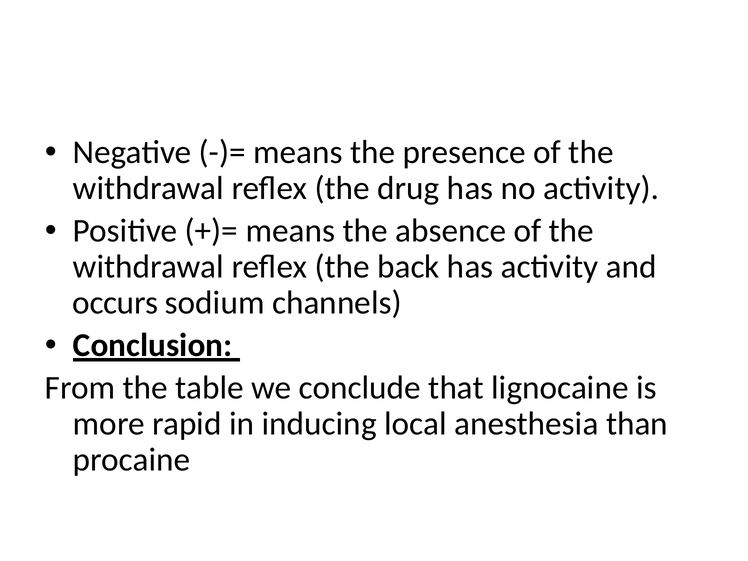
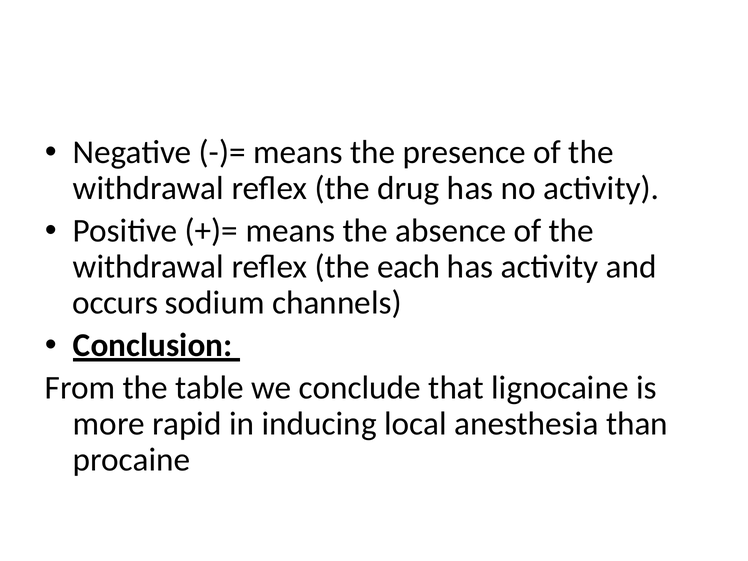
back: back -> each
